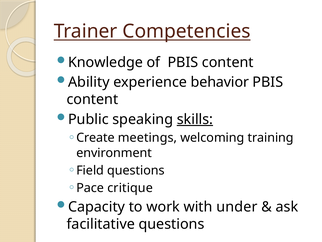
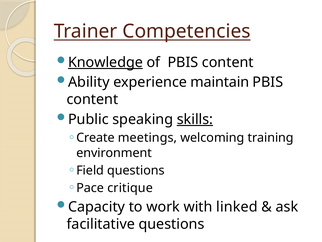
Knowledge underline: none -> present
behavior: behavior -> maintain
under: under -> linked
